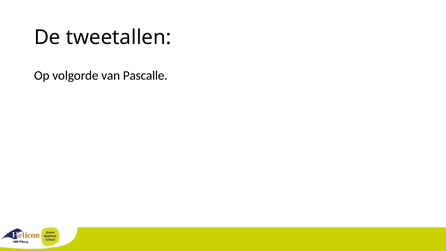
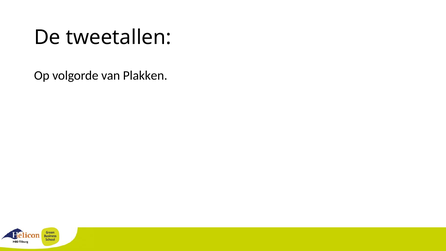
Pascalle: Pascalle -> Plakken
